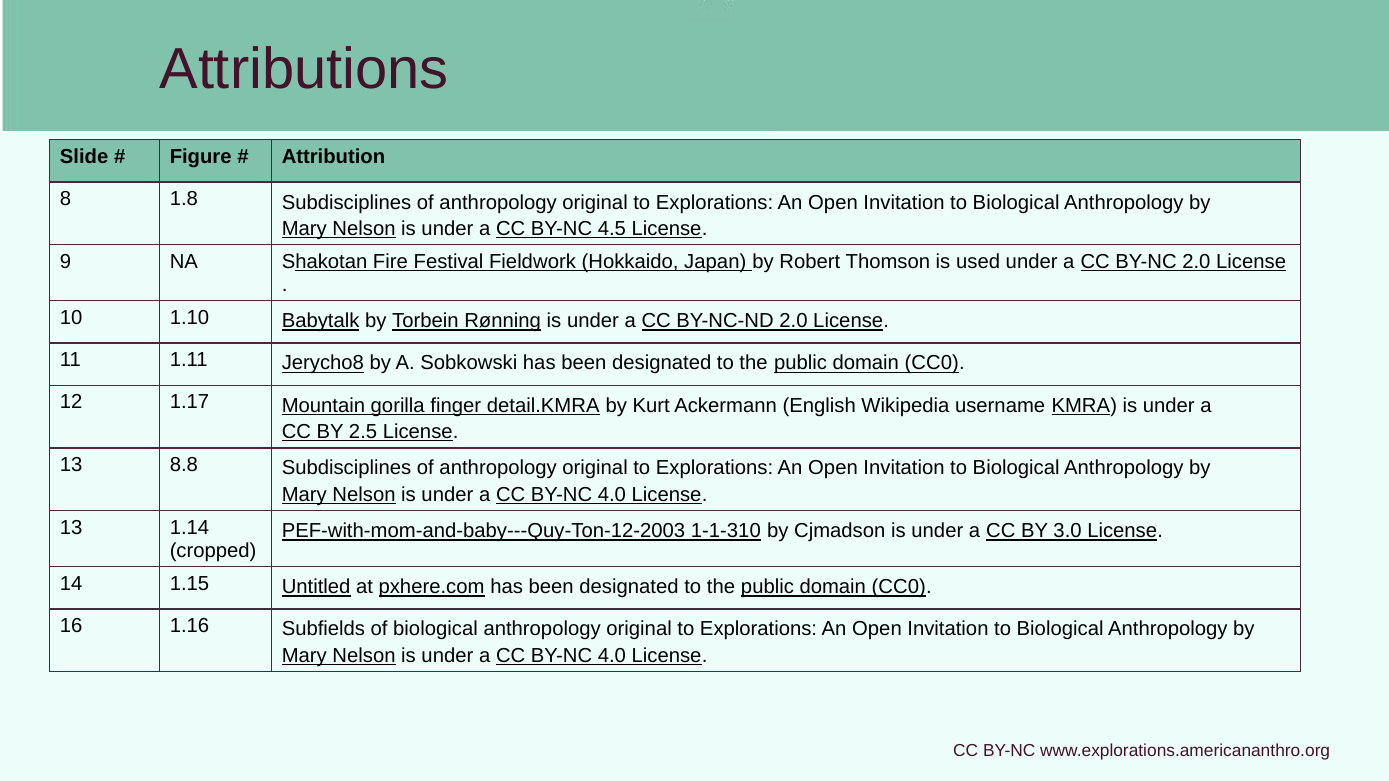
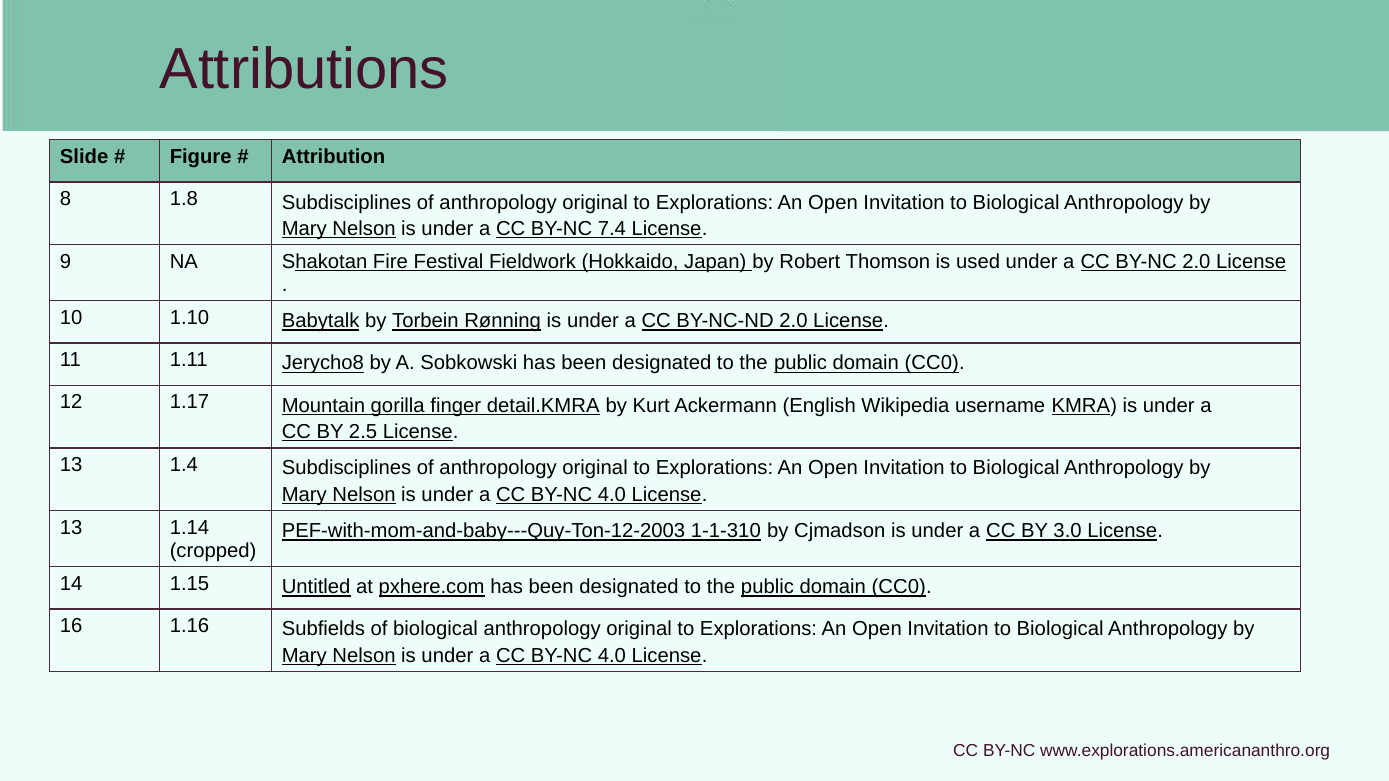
4.5: 4.5 -> 7.4
8.8: 8.8 -> 1.4
